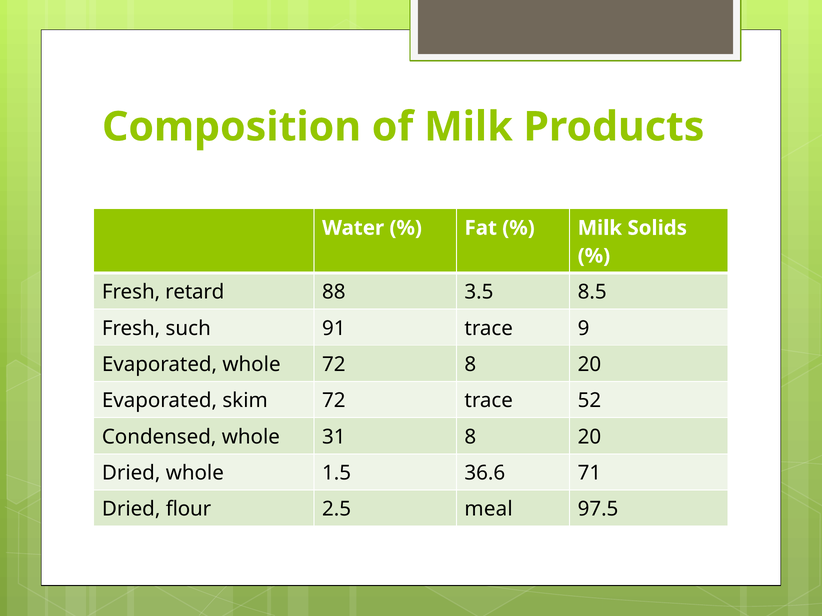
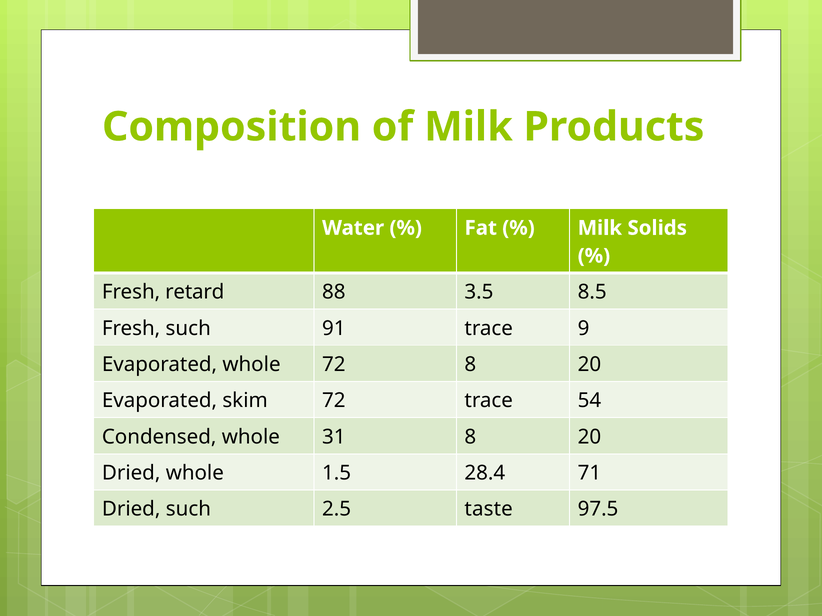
52: 52 -> 54
36.6: 36.6 -> 28.4
Dried flour: flour -> such
meal: meal -> taste
